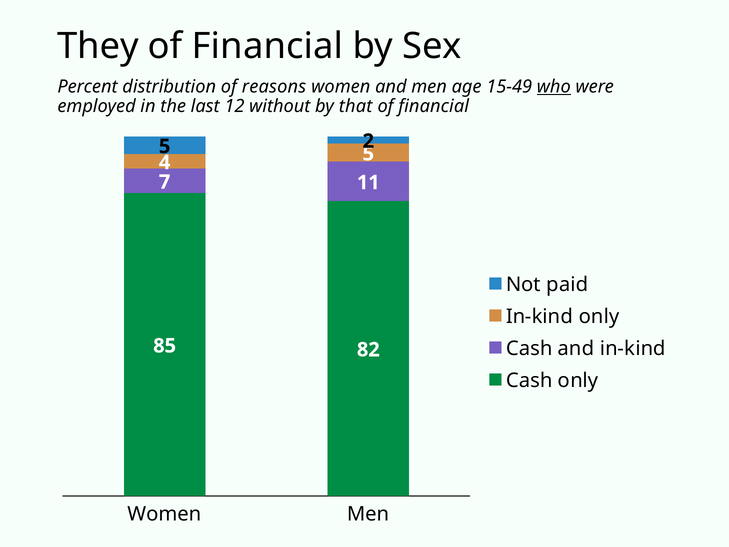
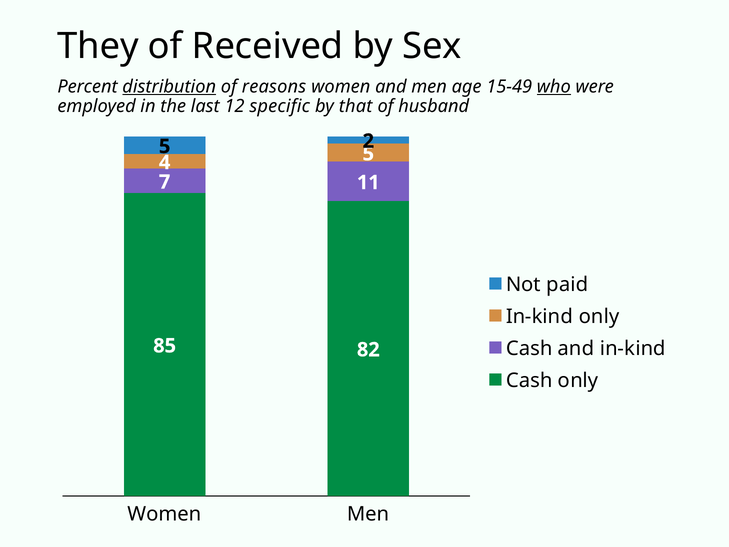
Financial at (268, 46): Financial -> Received
distribution underline: none -> present
without: without -> specific
financial at (434, 106): financial -> husband
